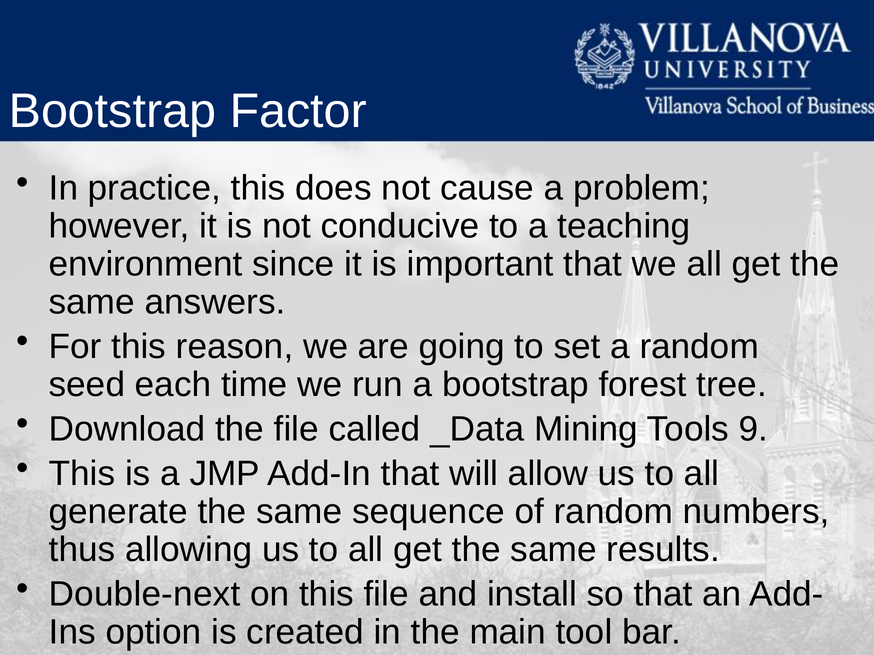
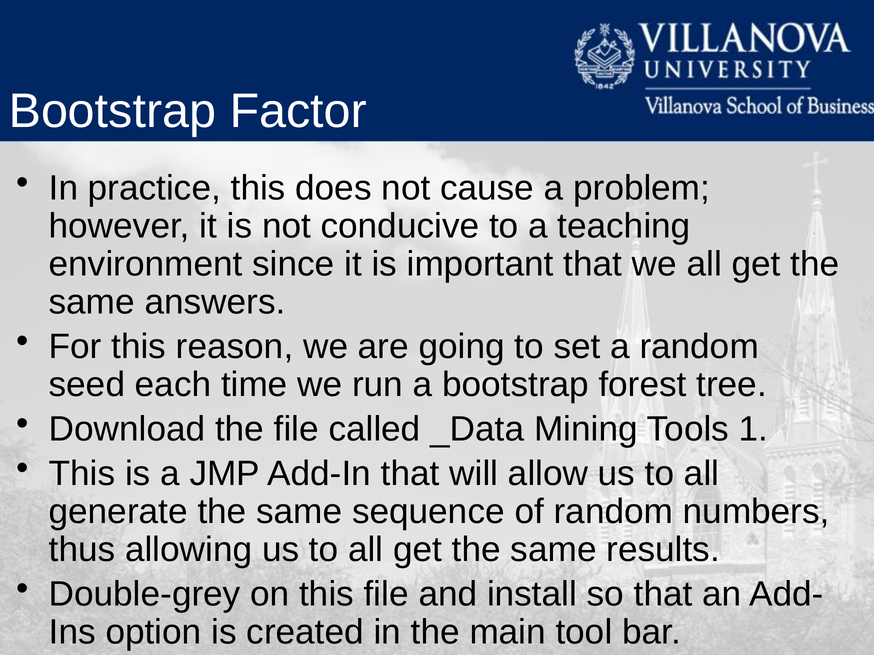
9: 9 -> 1
Double-next: Double-next -> Double-grey
